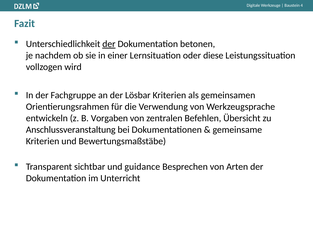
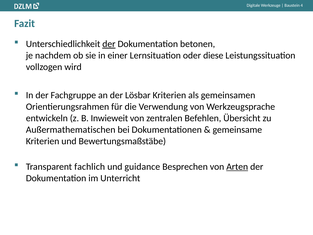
Vorgaben: Vorgaben -> Inwieweit
Anschlussveranstaltung: Anschlussveranstaltung -> Außermathematischen
sichtbar: sichtbar -> fachlich
Arten underline: none -> present
